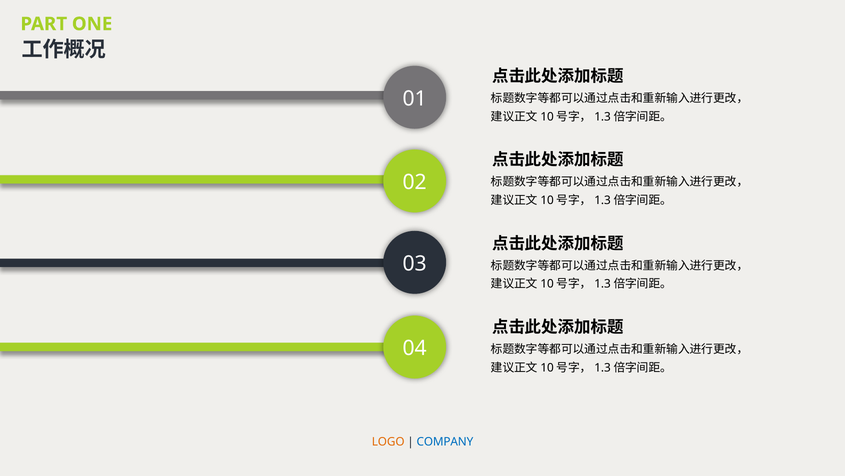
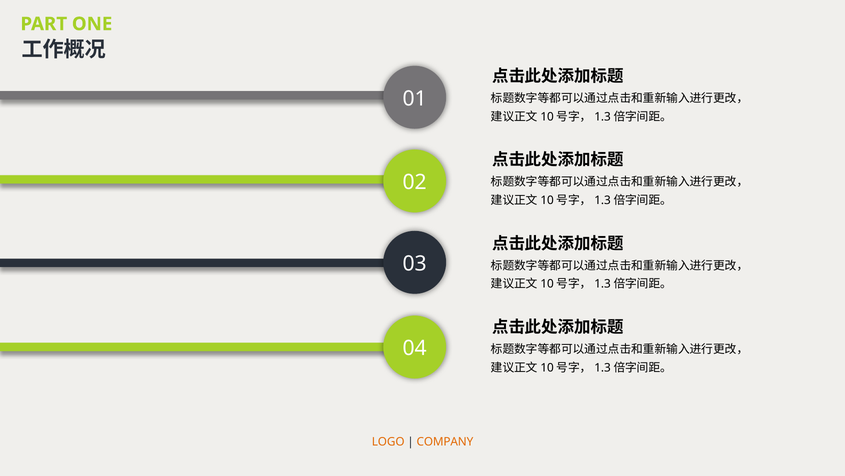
COMPANY colour: blue -> orange
